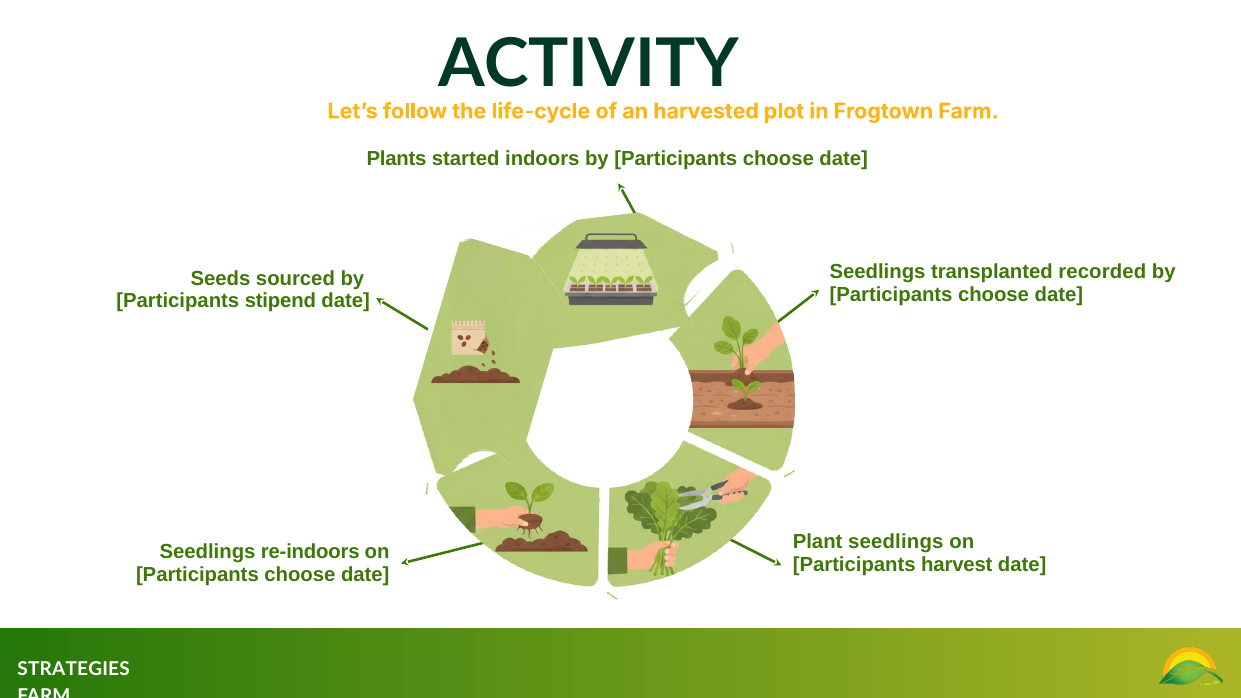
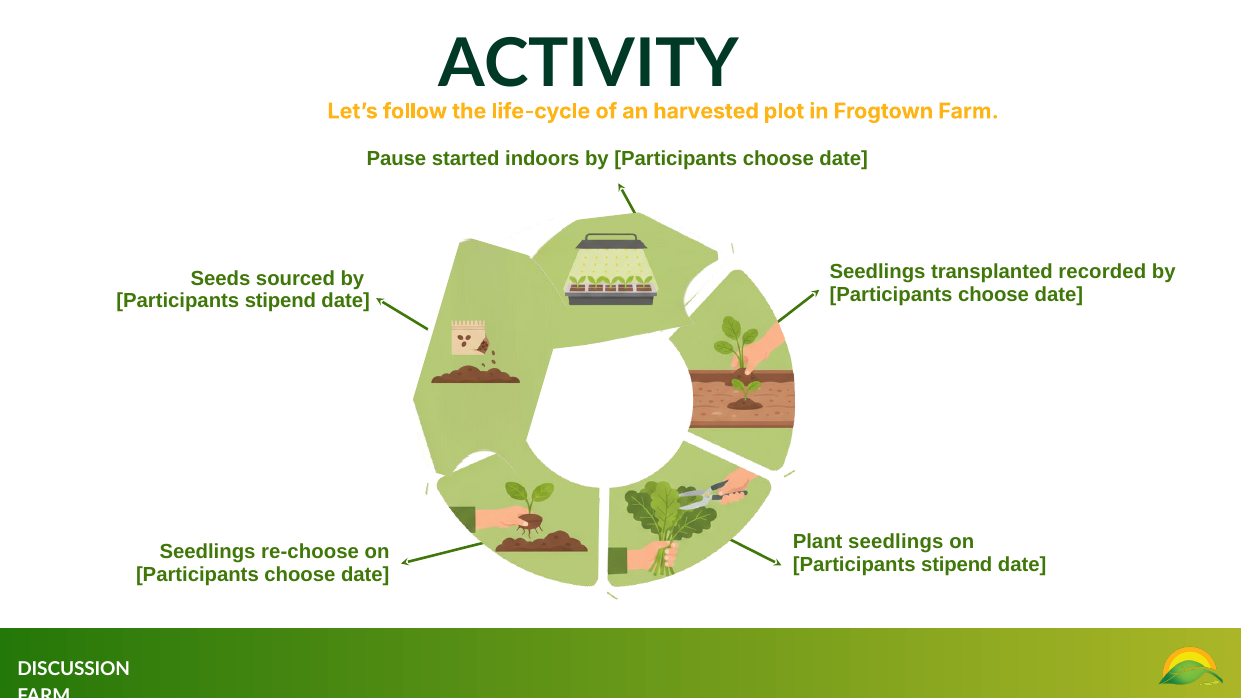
Plants: Plants -> Pause
re-indoors: re-indoors -> re-choose
harvest at (957, 565): harvest -> stipend
STRATEGIES: STRATEGIES -> DISCUSSION
